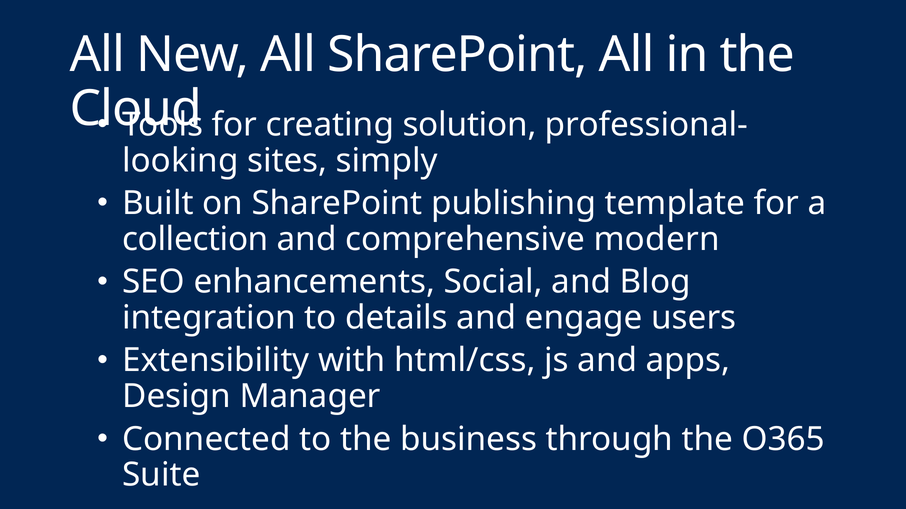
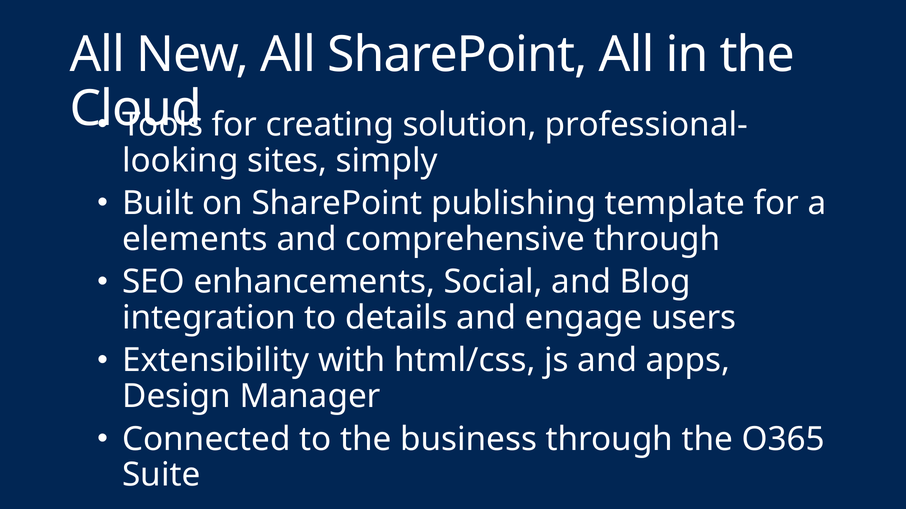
collection: collection -> elements
comprehensive modern: modern -> through
